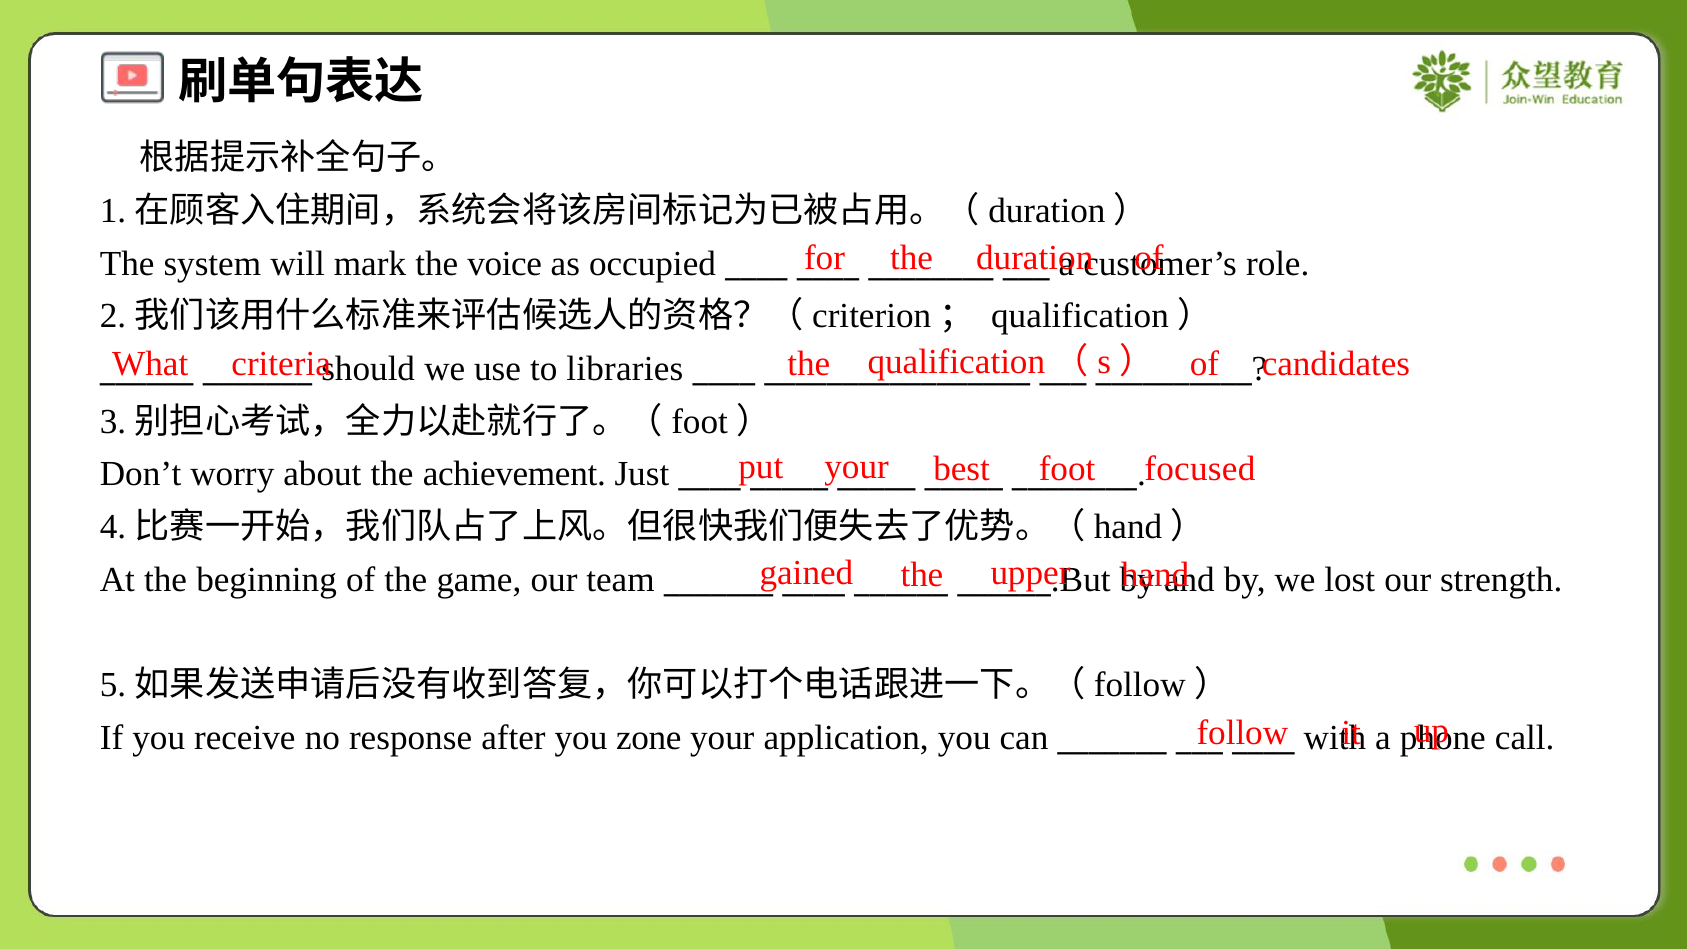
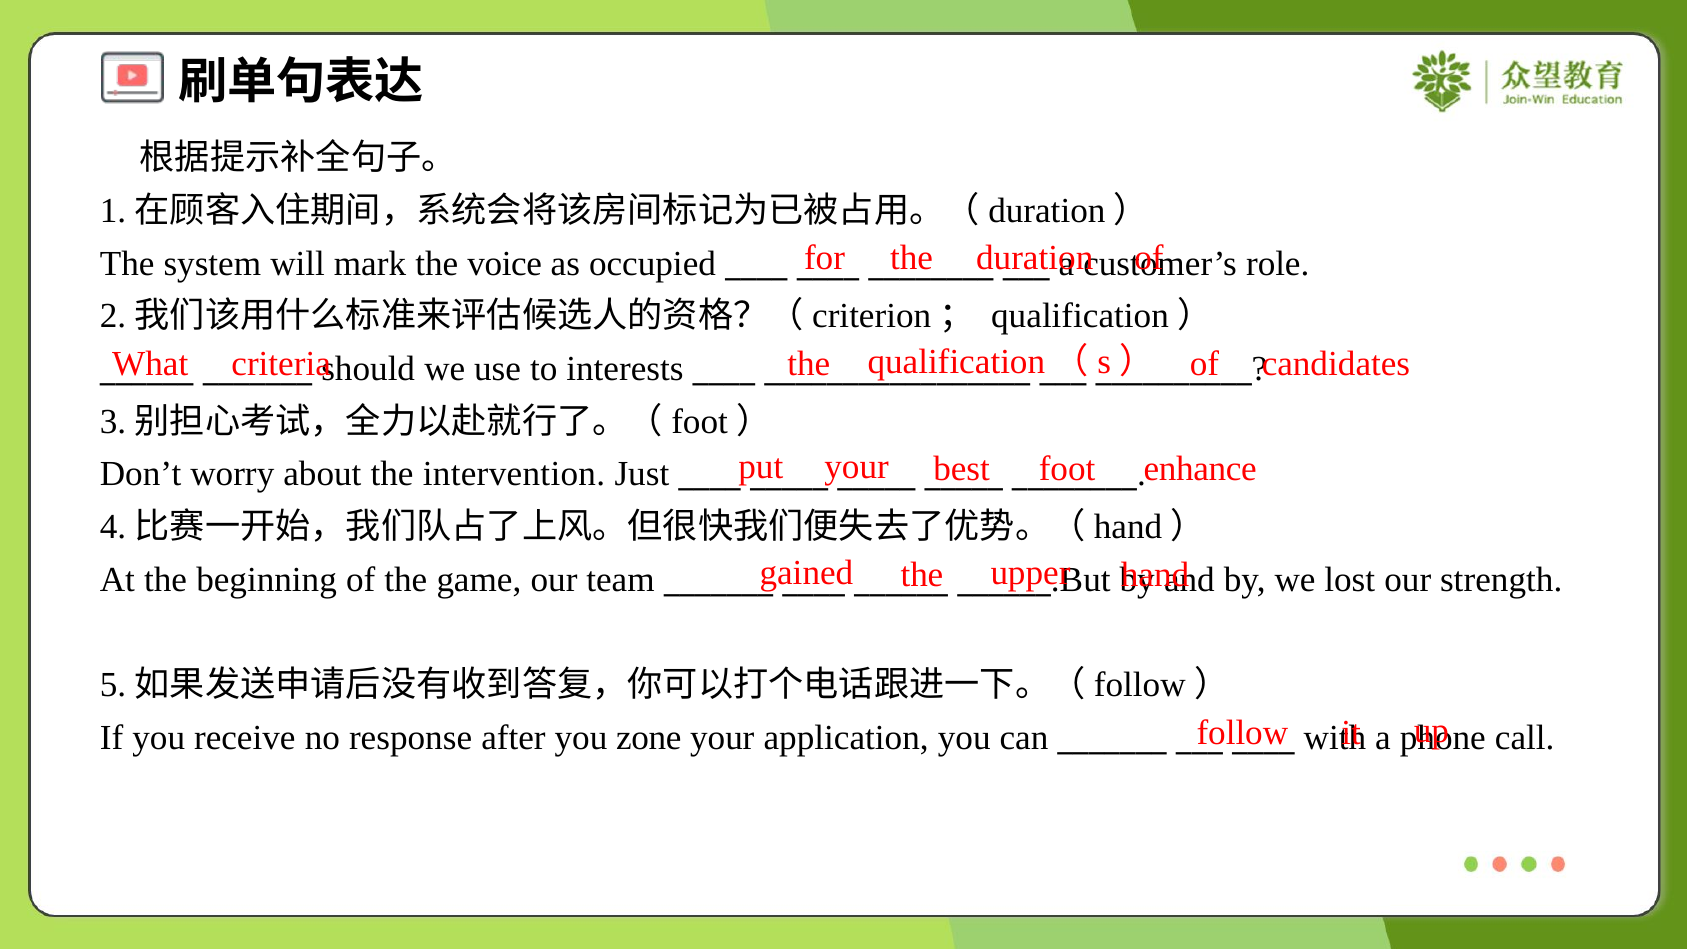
libraries: libraries -> interests
focused: focused -> enhance
achievement: achievement -> intervention
